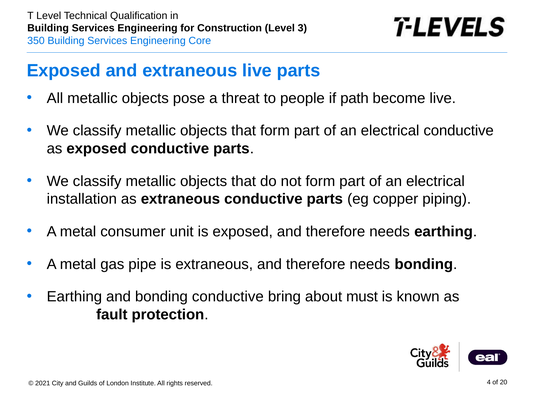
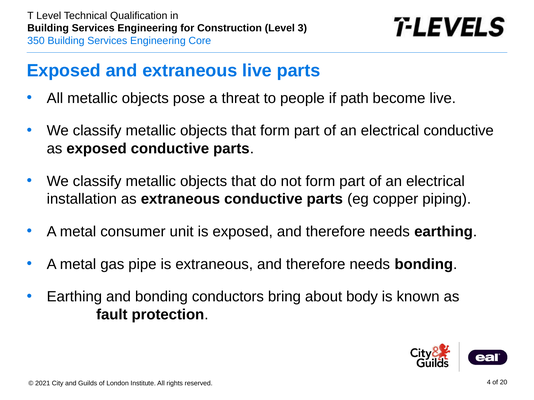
bonding conductive: conductive -> conductors
must: must -> body
